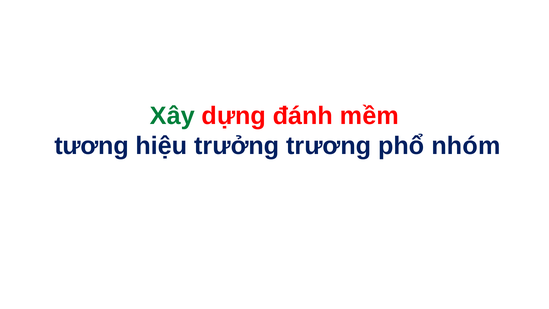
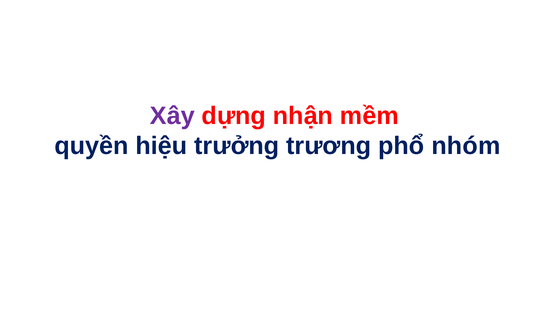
Xây colour: green -> purple
đánh: đánh -> nhận
tương: tương -> quyền
